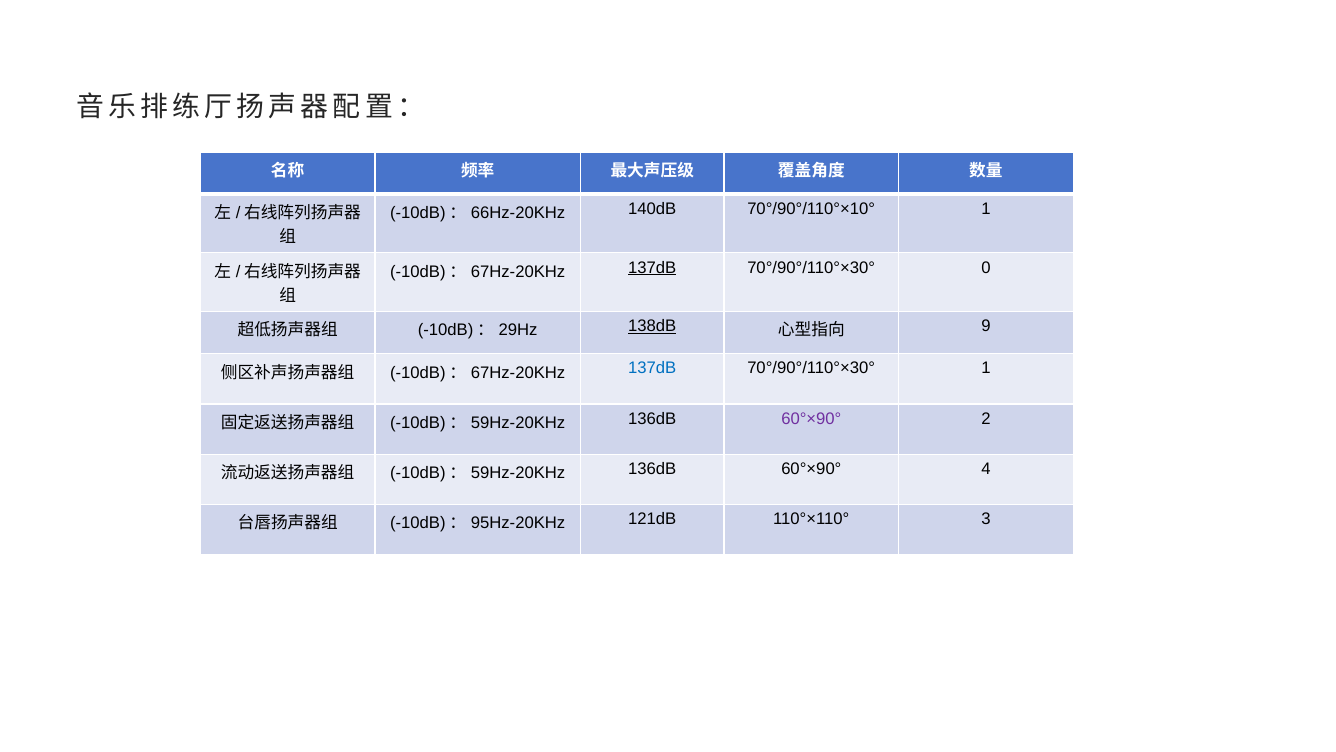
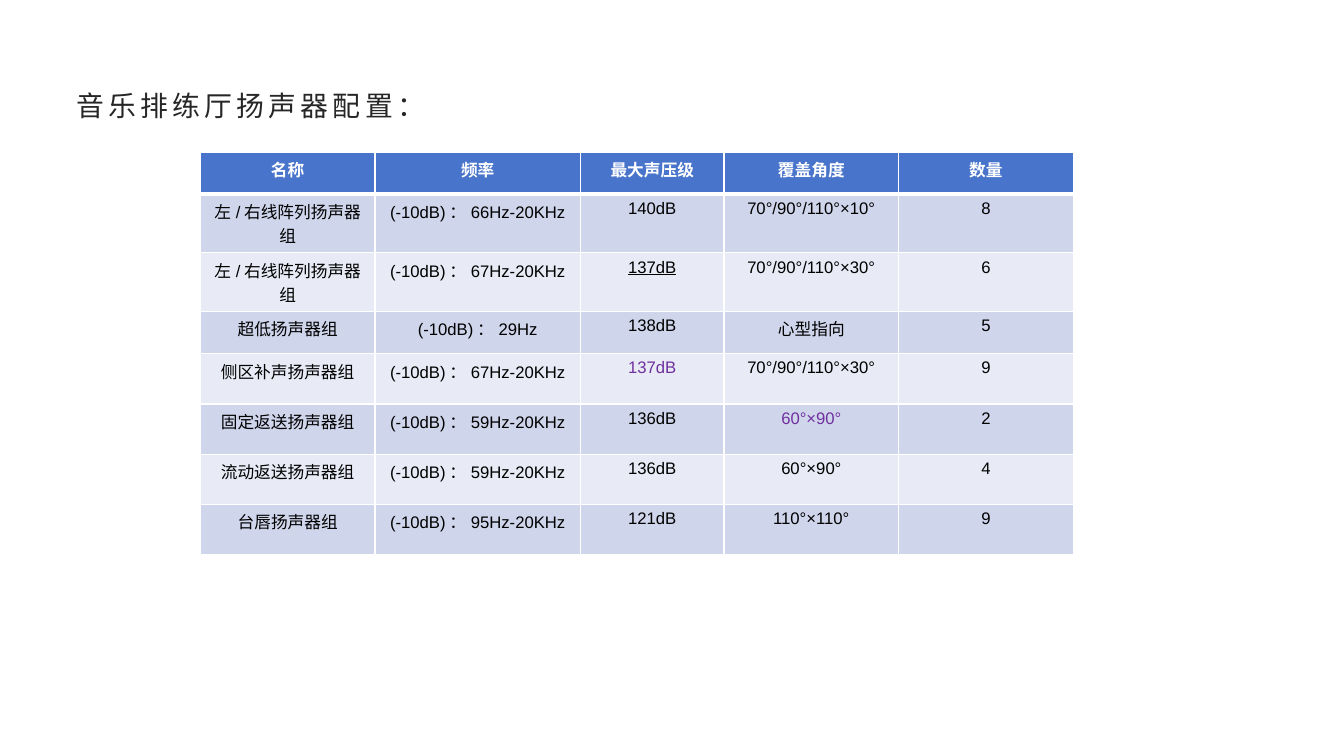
70°/90°/110°×10° 1: 1 -> 8
0: 0 -> 6
138dB underline: present -> none
9: 9 -> 5
137dB at (652, 368) colour: blue -> purple
70°/90°/110°×30° 1: 1 -> 9
110°×110° 3: 3 -> 9
